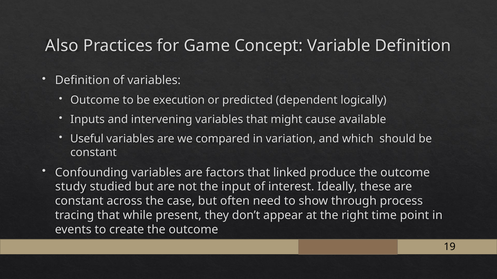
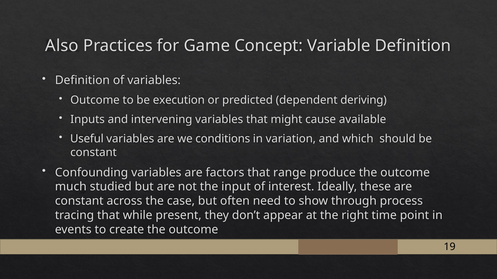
logically: logically -> deriving
compared: compared -> conditions
linked: linked -> range
study: study -> much
